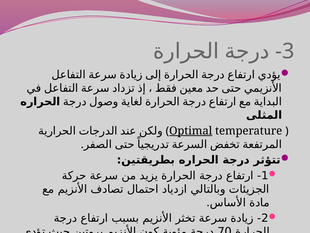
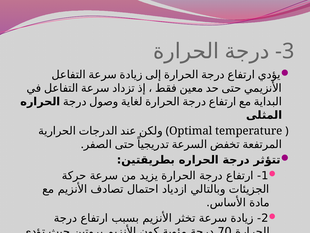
Optimal underline: present -> none
